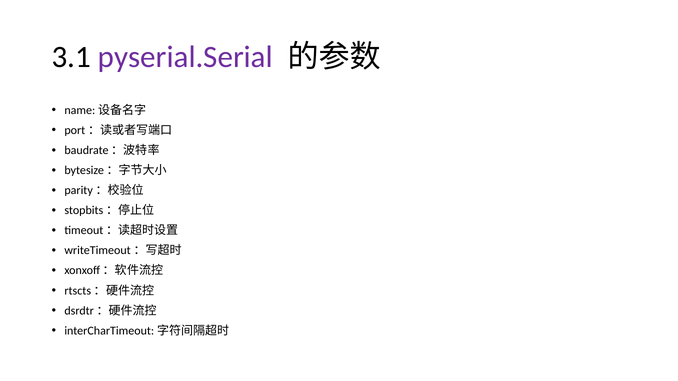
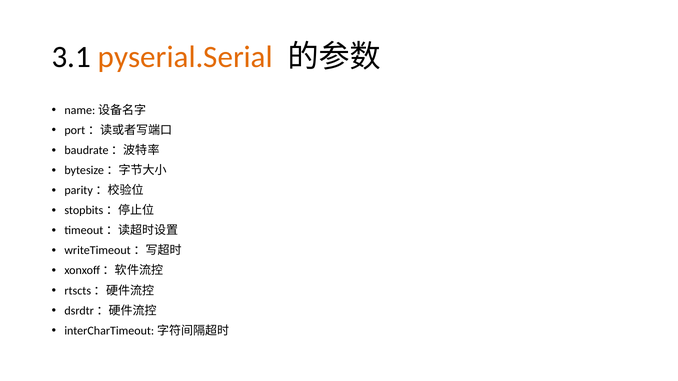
pyserial.Serial colour: purple -> orange
